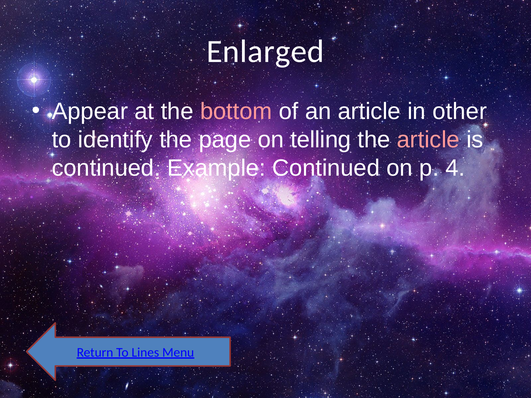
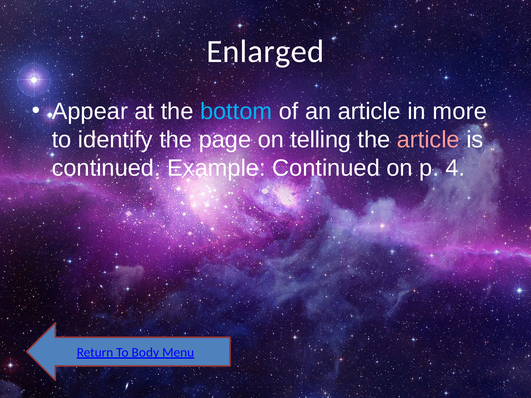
bottom colour: pink -> light blue
other: other -> more
Lines: Lines -> Body
